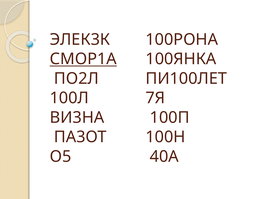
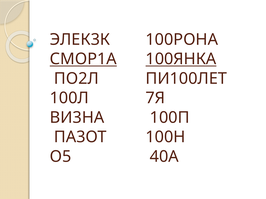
100ЯНКА underline: none -> present
